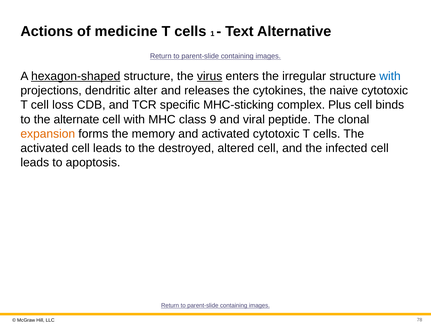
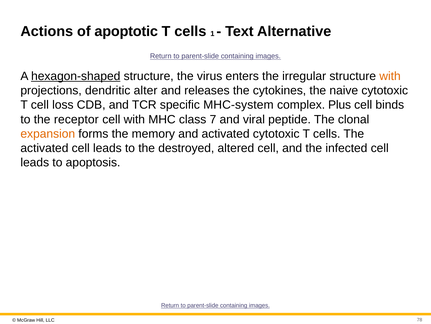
medicine: medicine -> apoptotic
virus underline: present -> none
with at (390, 76) colour: blue -> orange
MHC-sticking: MHC-sticking -> MHC-system
alternate: alternate -> receptor
9: 9 -> 7
